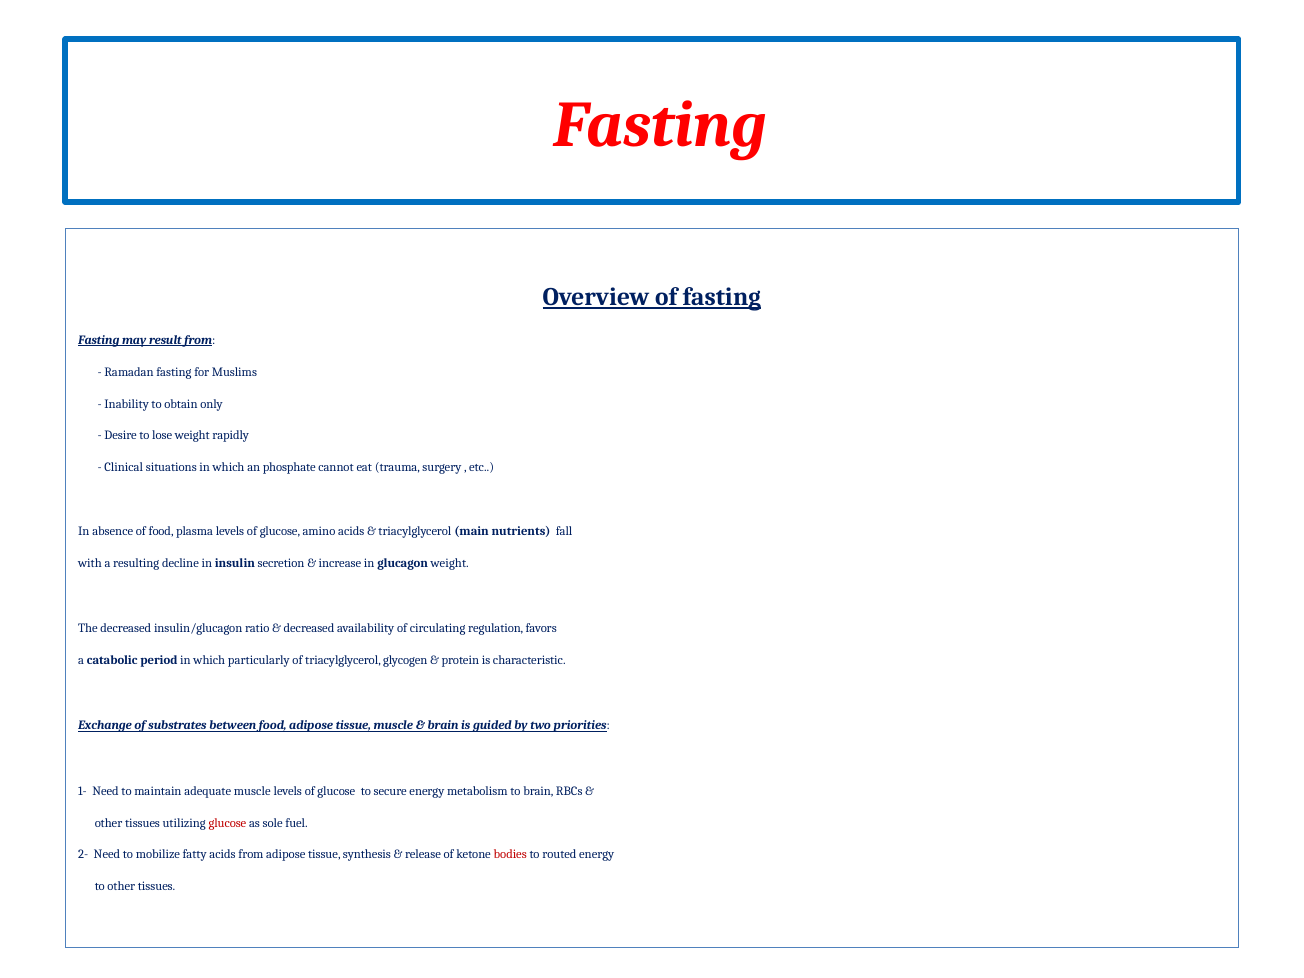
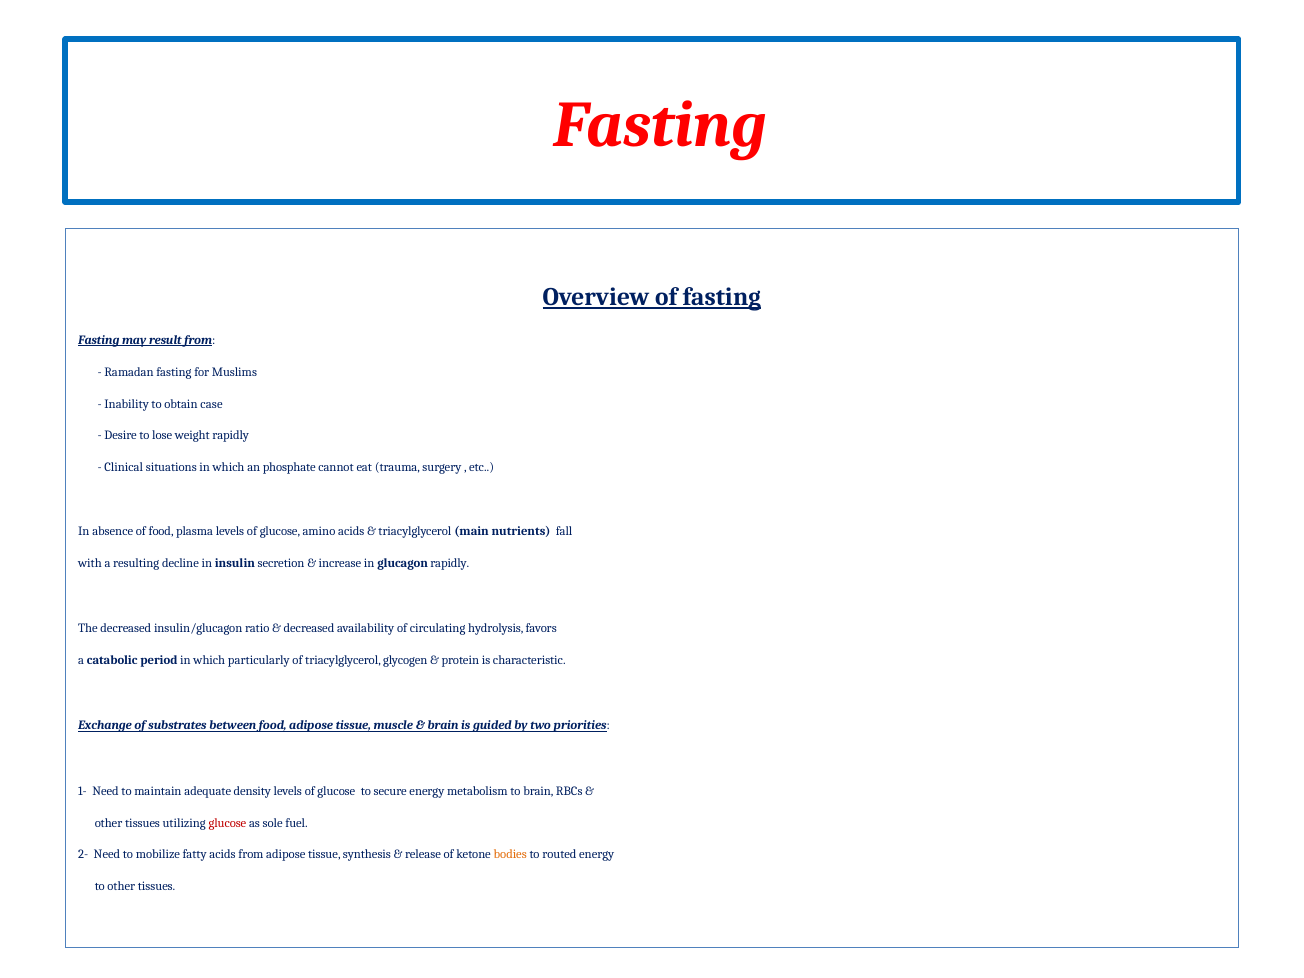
only: only -> case
glucagon weight: weight -> rapidly
regulation: regulation -> hydrolysis
adequate muscle: muscle -> density
bodies colour: red -> orange
